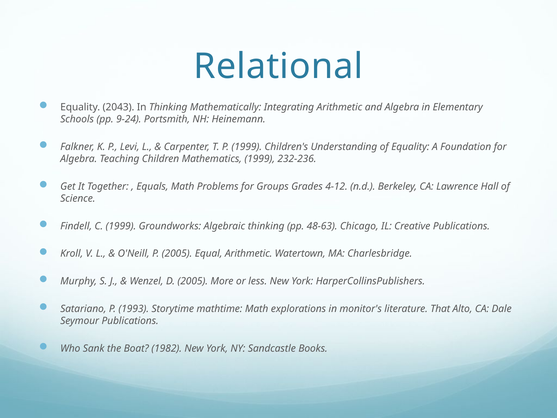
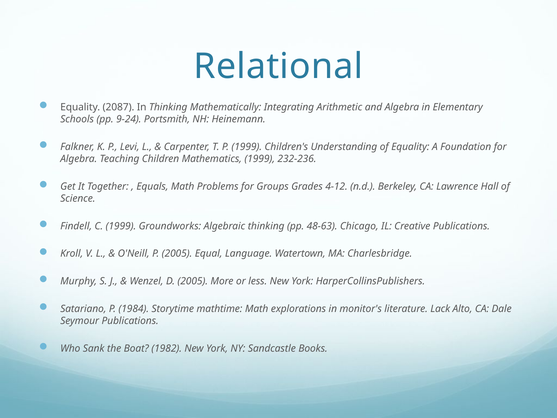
2043: 2043 -> 2087
Equal Arithmetic: Arithmetic -> Language
1993: 1993 -> 1984
That: That -> Lack
